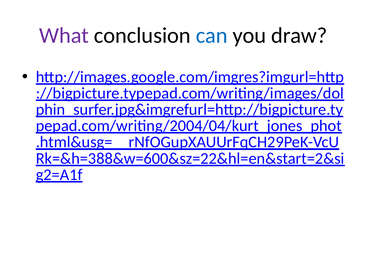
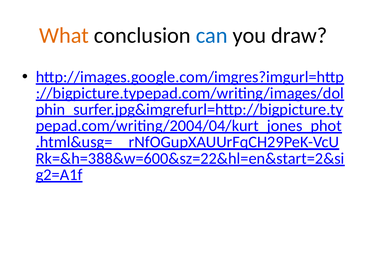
What colour: purple -> orange
